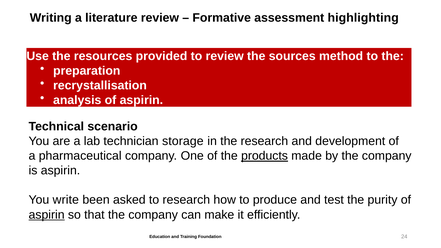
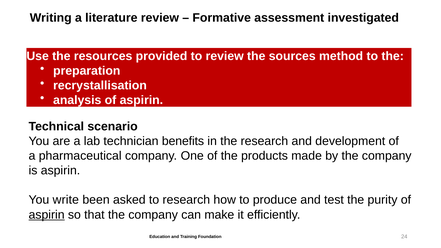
highlighting: highlighting -> investigated
storage: storage -> benefits
products underline: present -> none
